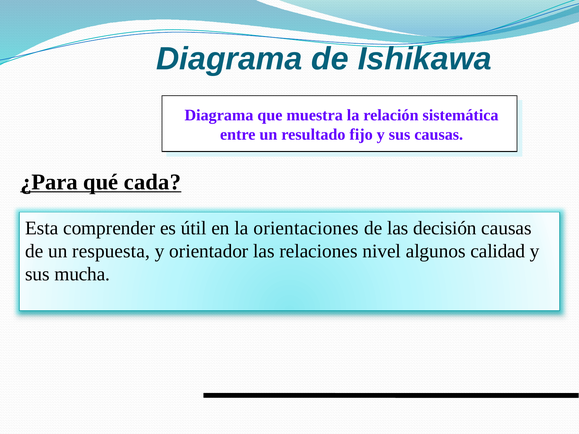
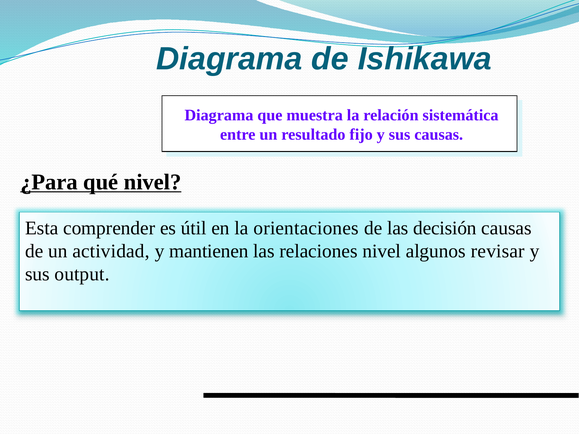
qué cada: cada -> nivel
respuesta: respuesta -> actividad
orientador: orientador -> mantienen
calidad: calidad -> revisar
mucha: mucha -> output
